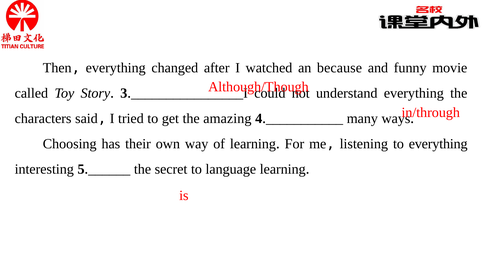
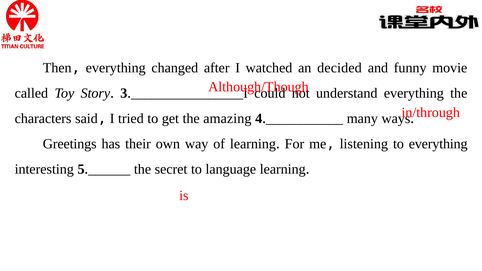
because: because -> decided
Choosing: Choosing -> Greetings
